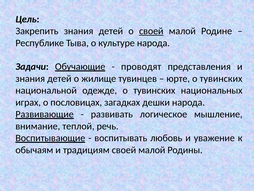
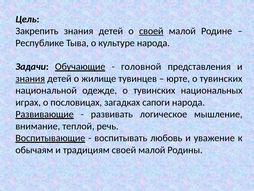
проводят: проводят -> головной
знания at (30, 78) underline: none -> present
дешки: дешки -> сапоги
